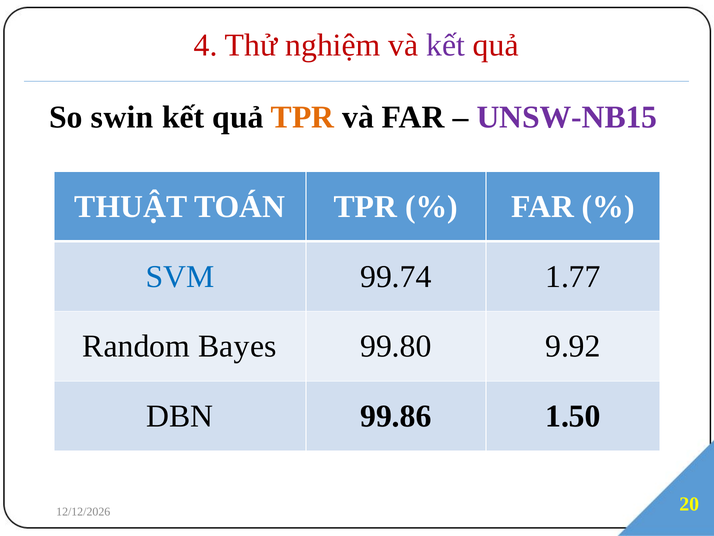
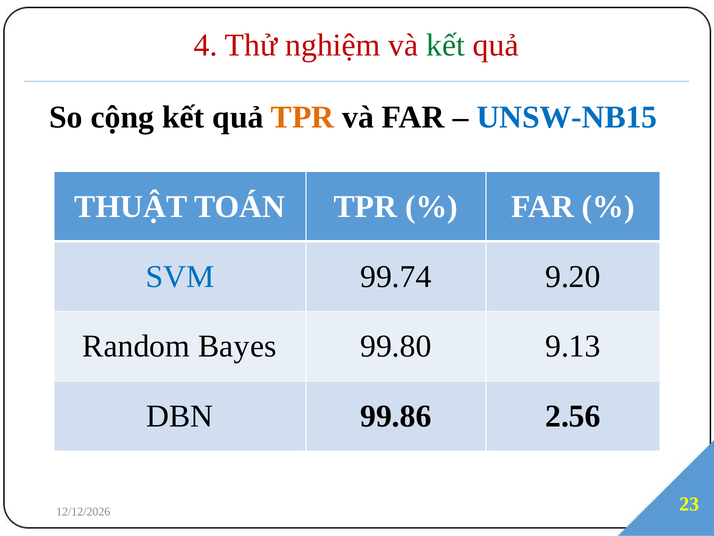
kết at (446, 45) colour: purple -> green
swin: swin -> cộng
UNSW-NB15 colour: purple -> blue
1.77: 1.77 -> 9.20
9.92: 9.92 -> 9.13
1.50: 1.50 -> 2.56
20: 20 -> 23
